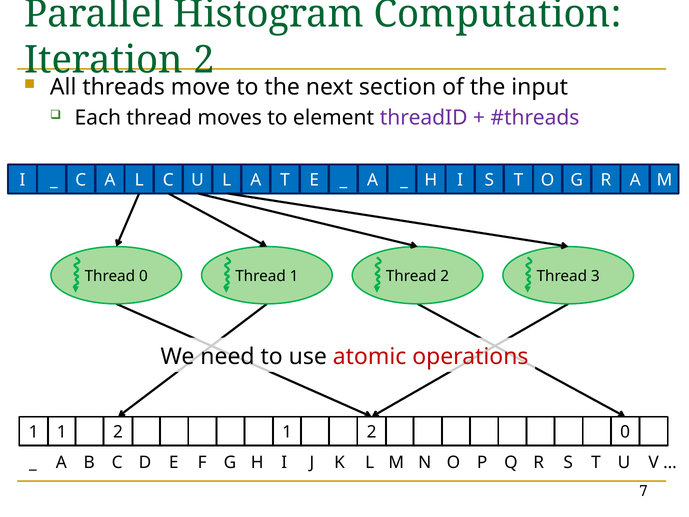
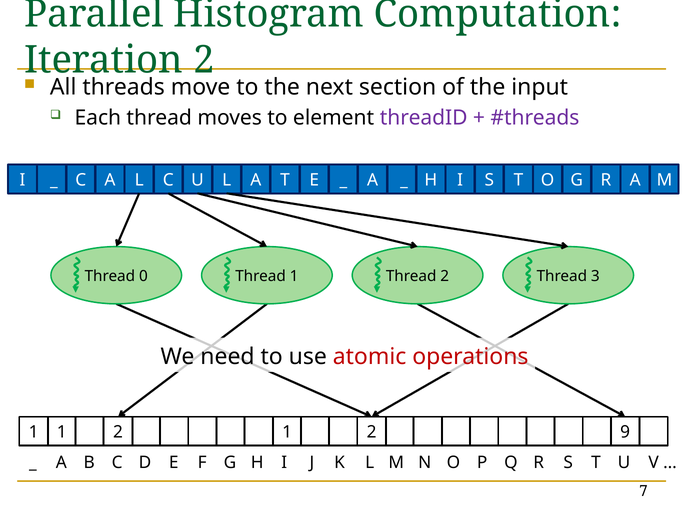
2 0: 0 -> 9
